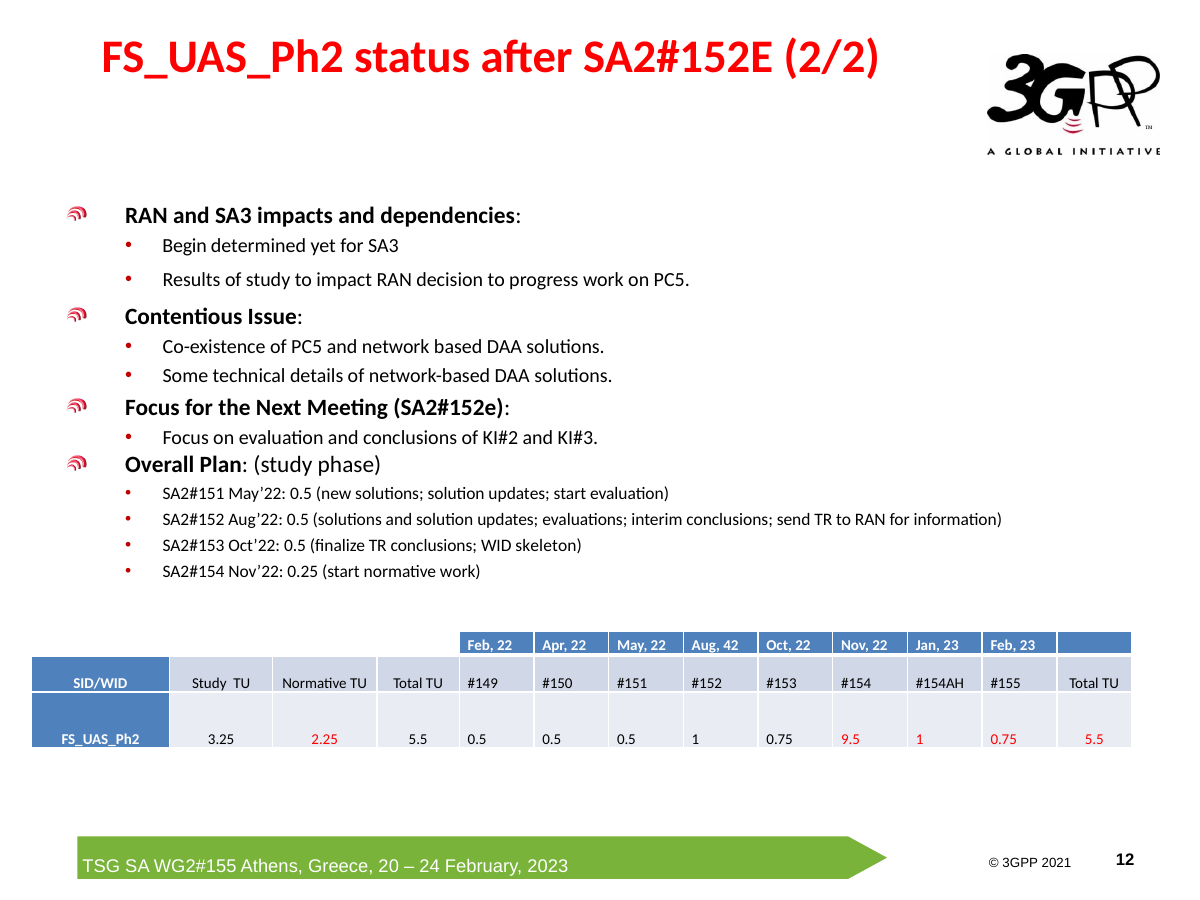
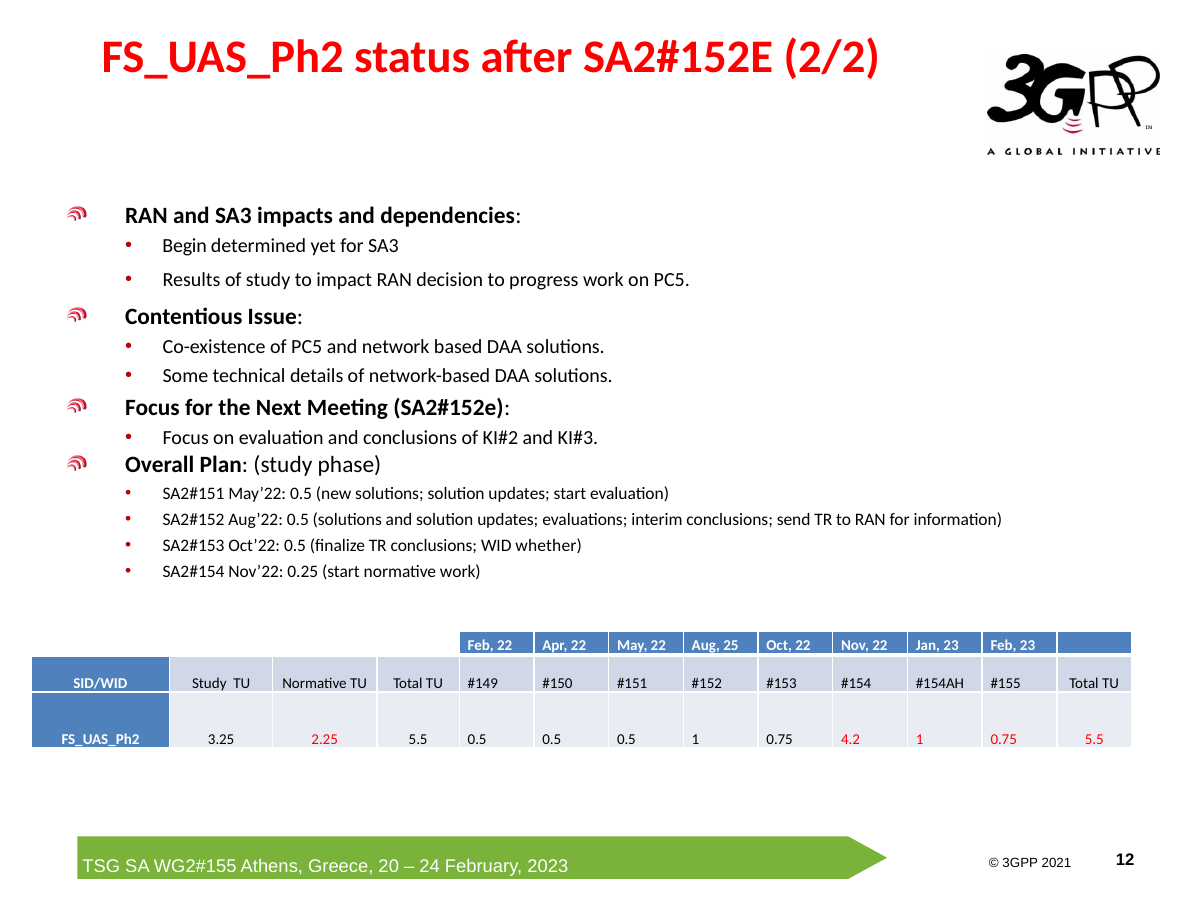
skeleton: skeleton -> whether
42: 42 -> 25
9.5: 9.5 -> 4.2
